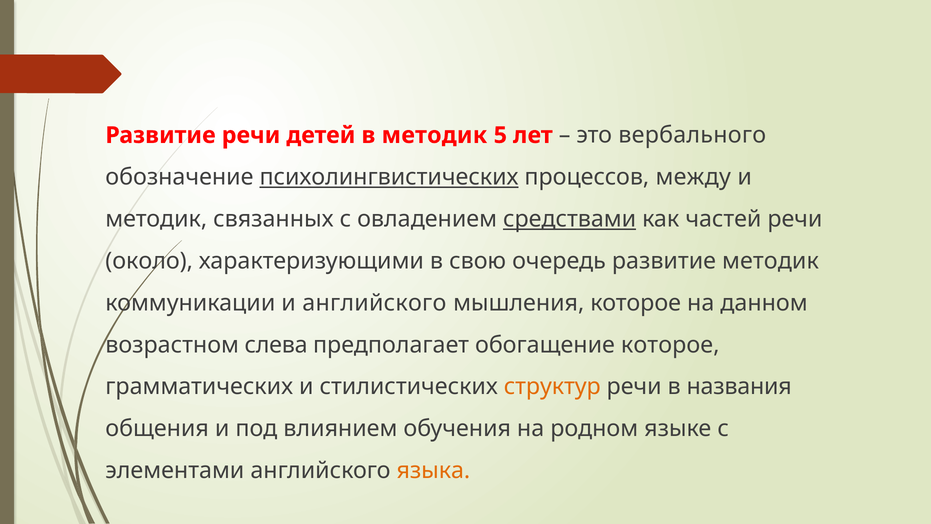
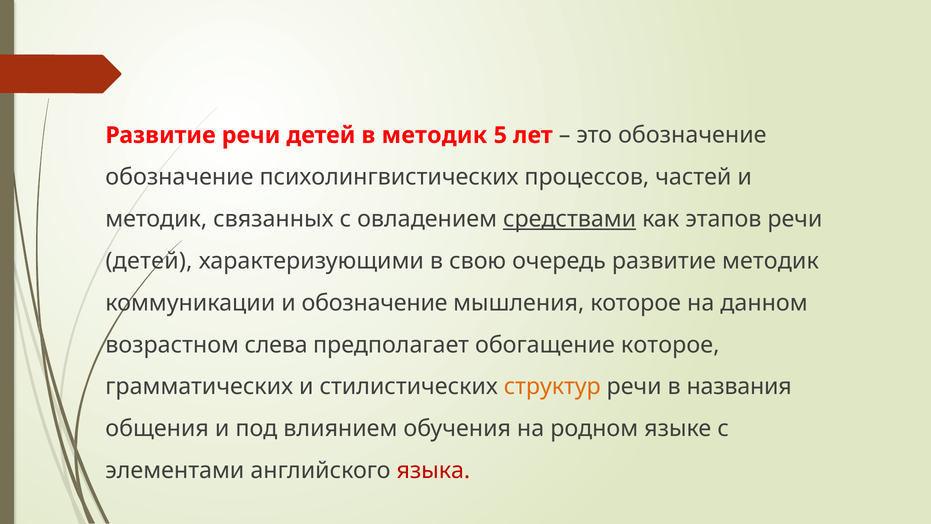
это вербального: вербального -> обозначение
психолингвистических underline: present -> none
между: между -> частей
частей: частей -> этапов
около at (149, 261): около -> детей
и английского: английского -> обозначение
языка colour: orange -> red
